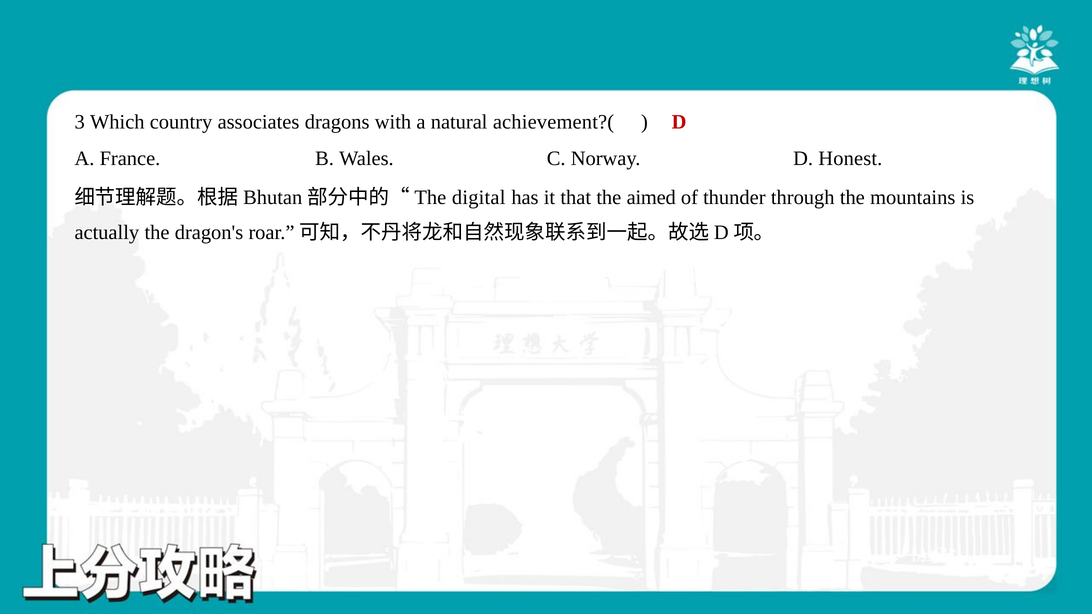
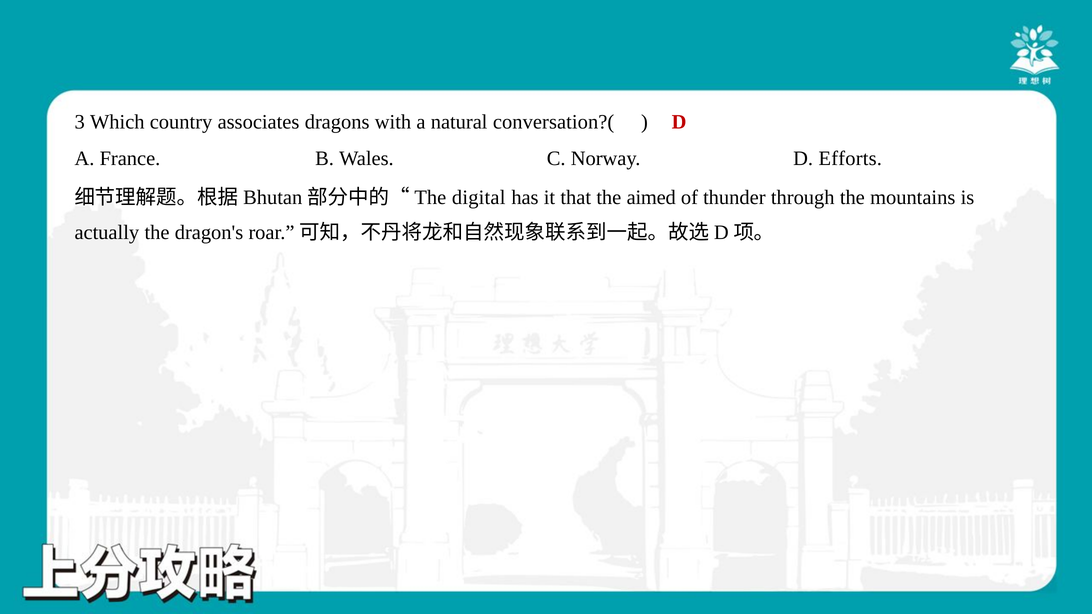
achievement?(: achievement?( -> conversation?(
Honest: Honest -> Efforts
